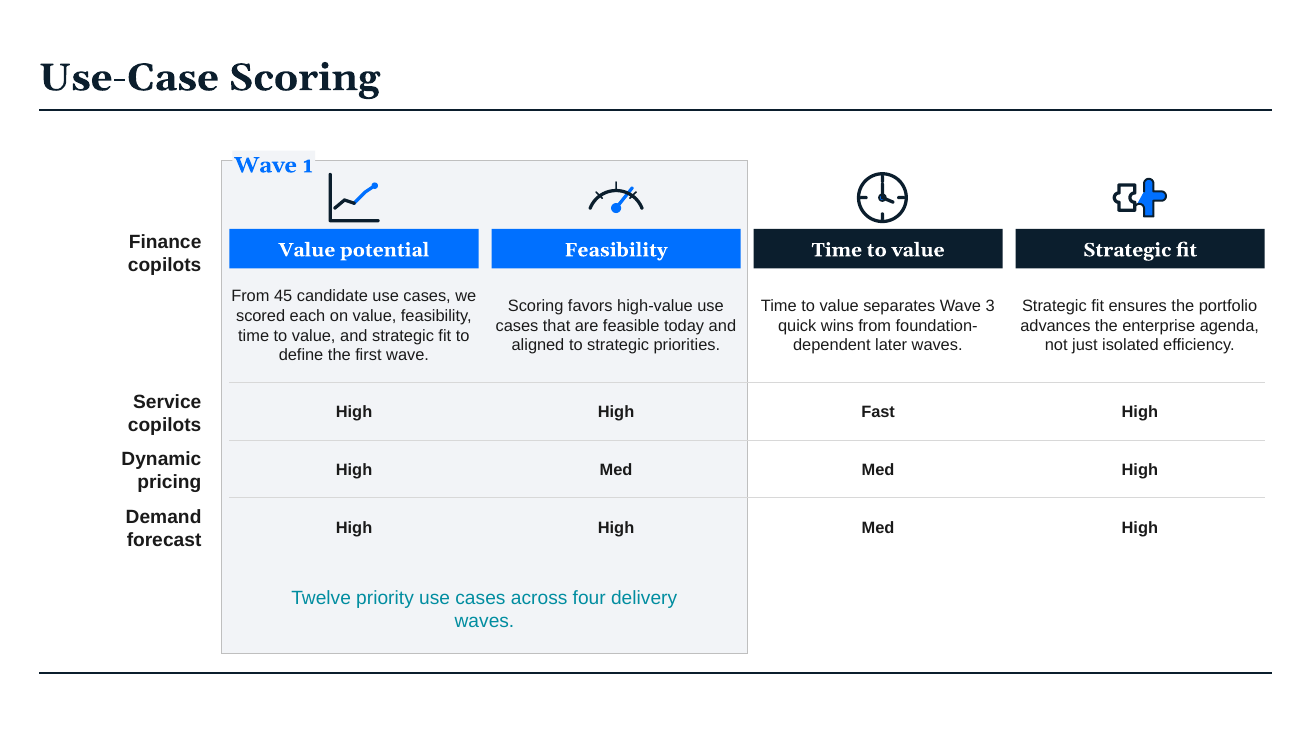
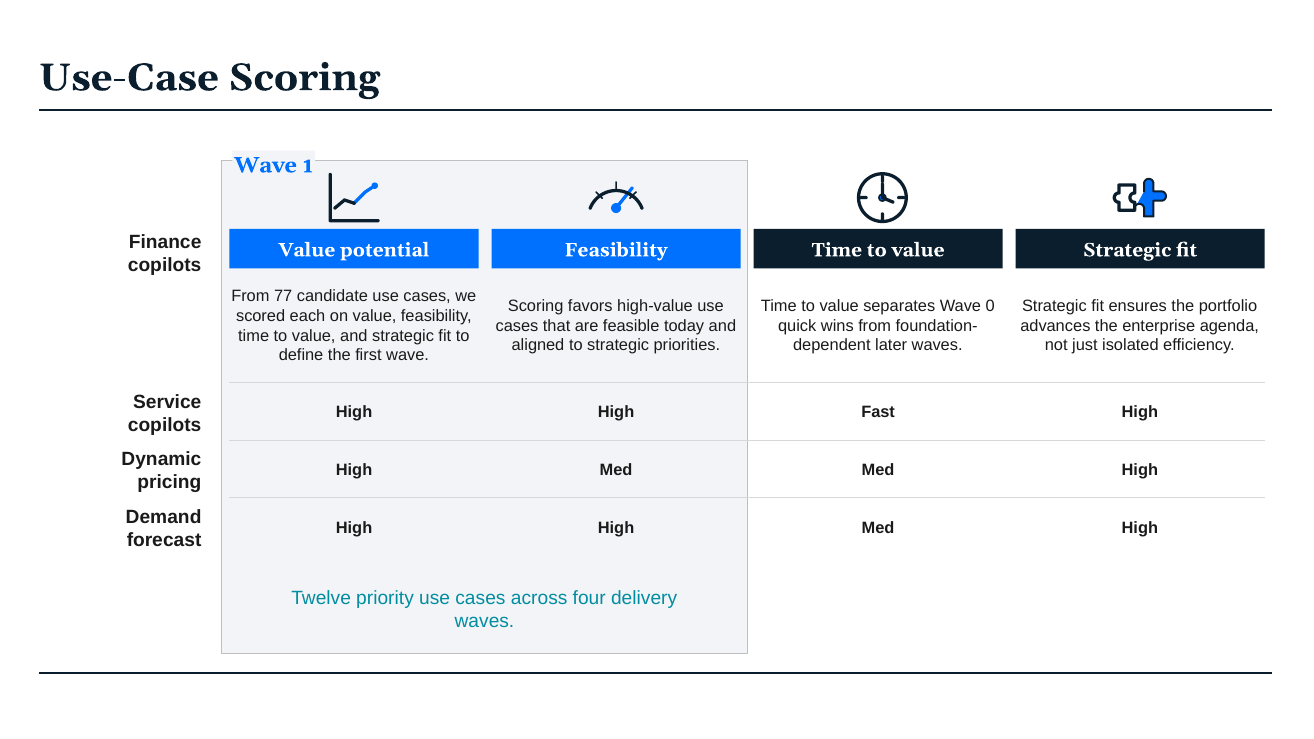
45: 45 -> 77
3: 3 -> 0
